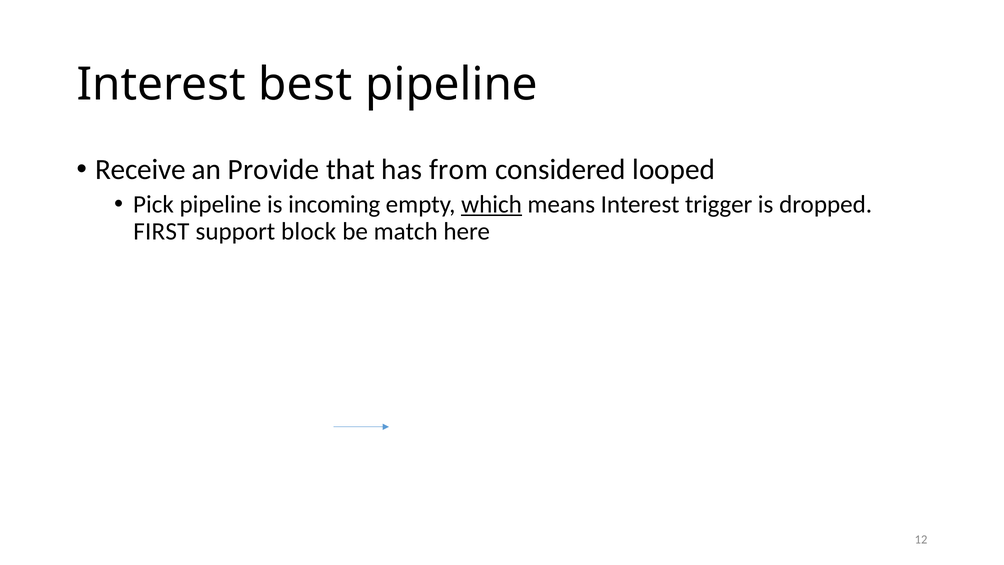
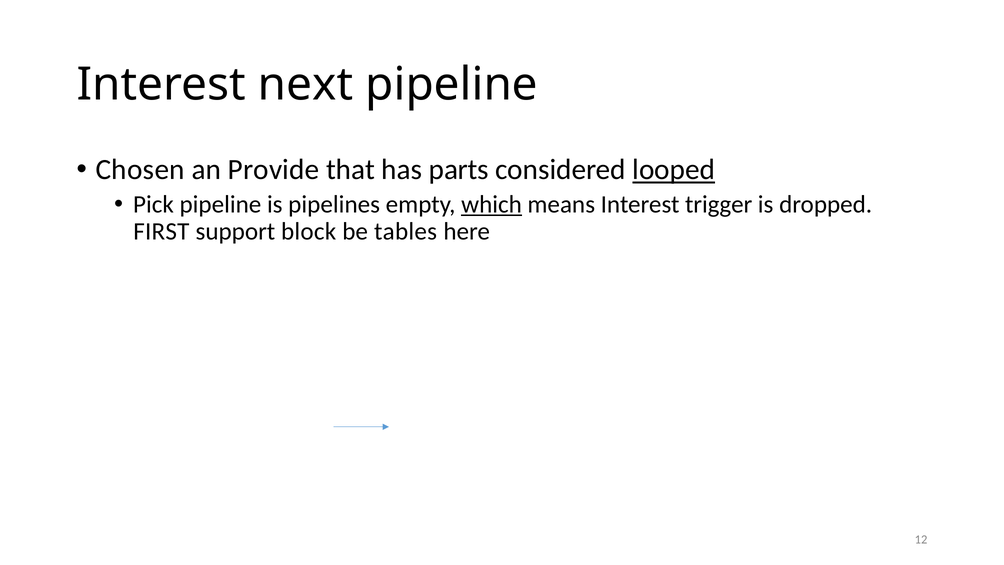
best: best -> next
Receive: Receive -> Chosen
from: from -> parts
looped underline: none -> present
incoming: incoming -> pipelines
match: match -> tables
